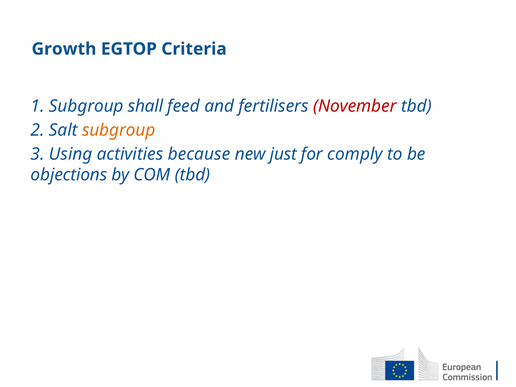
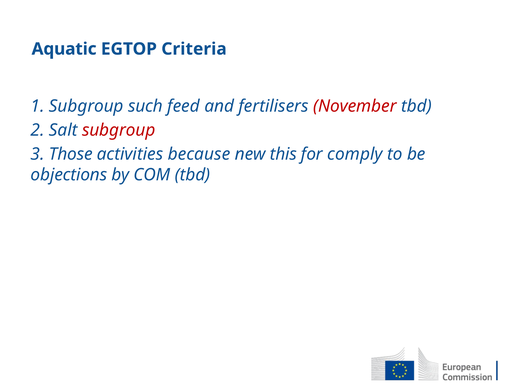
Growth: Growth -> Aquatic
shall: shall -> such
subgroup at (119, 130) colour: orange -> red
Using: Using -> Those
just: just -> this
